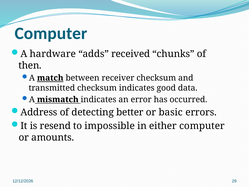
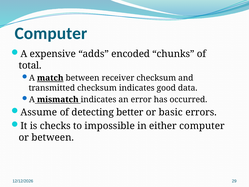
hardware: hardware -> expensive
received: received -> encoded
then: then -> total
Address: Address -> Assume
resend: resend -> checks
or amounts: amounts -> between
